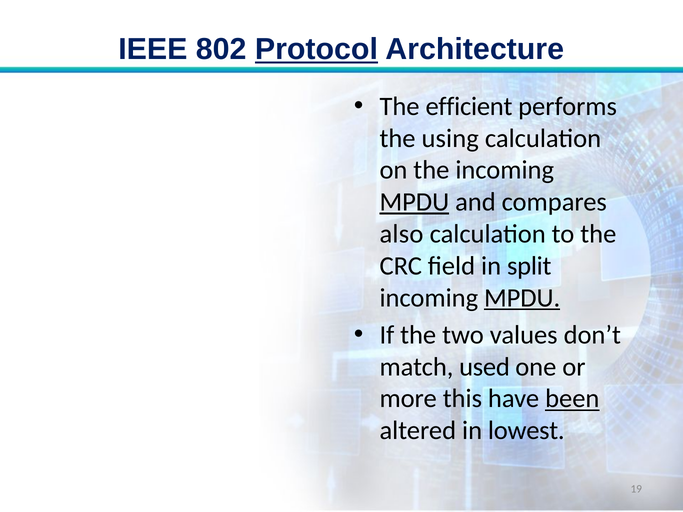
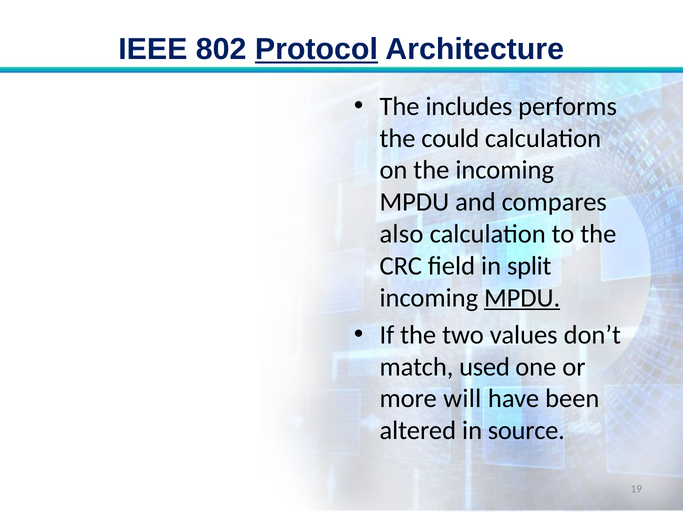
efficient: efficient -> includes
using: using -> could
MPDU at (414, 202) underline: present -> none
this: this -> will
been underline: present -> none
lowest: lowest -> source
